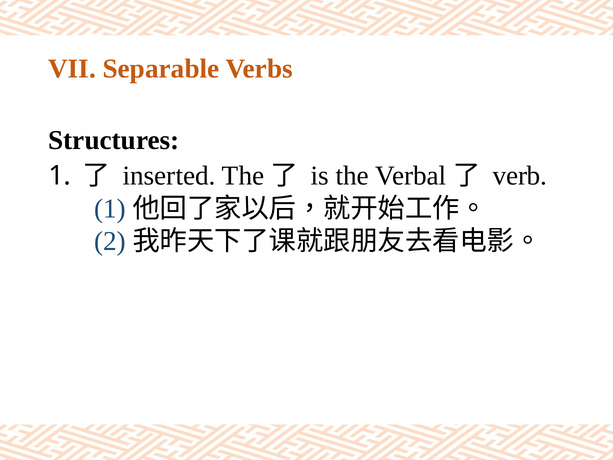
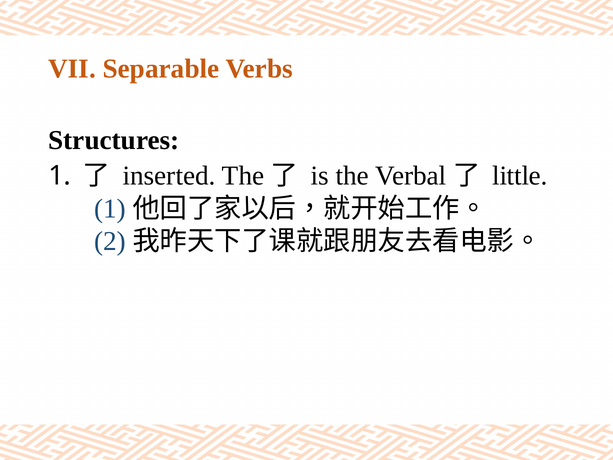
verb: verb -> little
